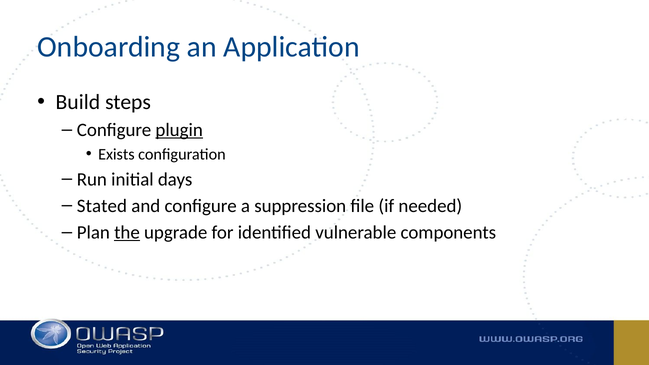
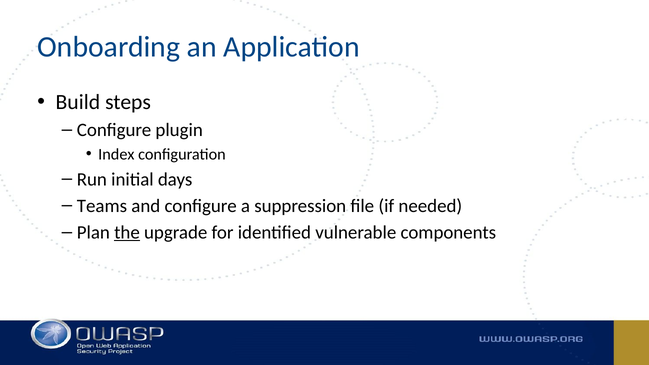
plugin underline: present -> none
Exists: Exists -> Index
Stated: Stated -> Teams
